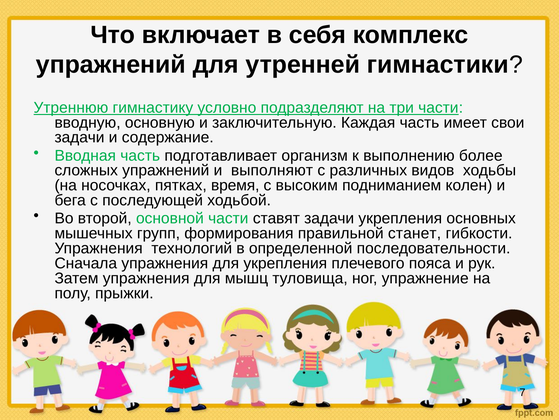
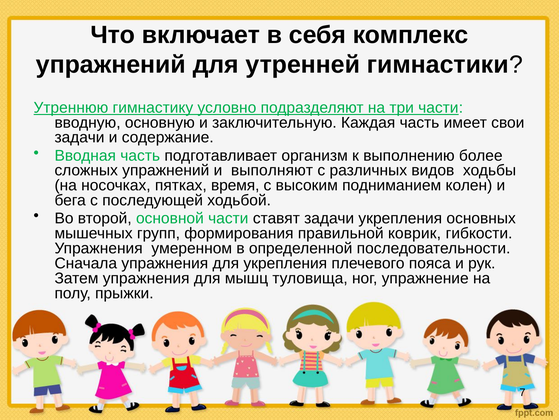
станет: станет -> коврик
технологий: технологий -> умеренном
